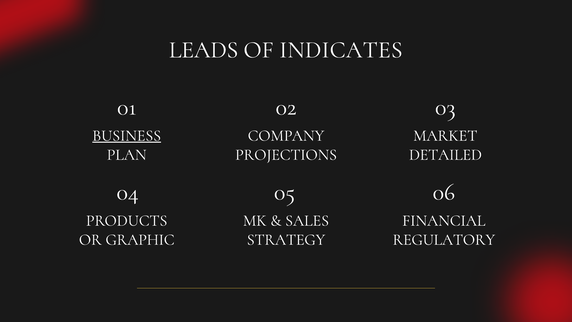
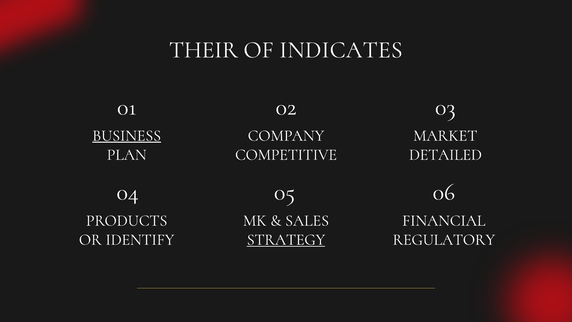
LEADS: LEADS -> THEIR
PROJECTIONS: PROJECTIONS -> COMPETITIVE
GRAPHIC: GRAPHIC -> IDENTIFY
STRATEGY underline: none -> present
